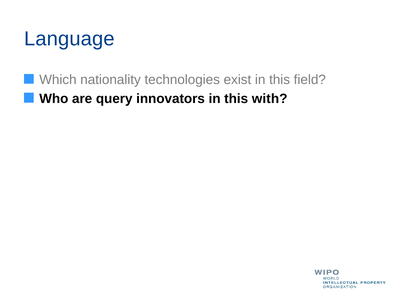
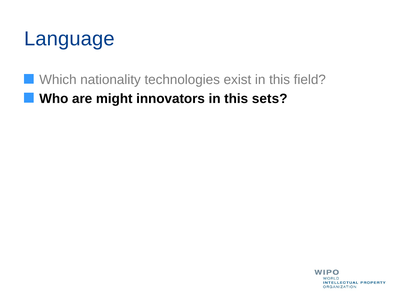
query: query -> might
with: with -> sets
